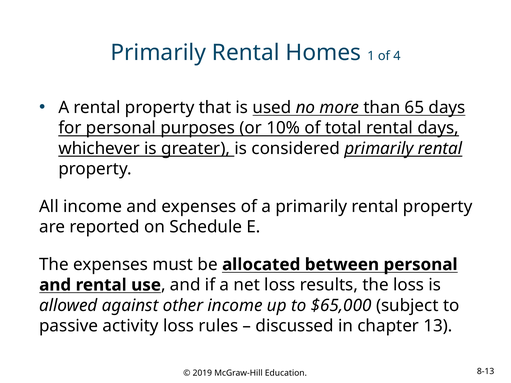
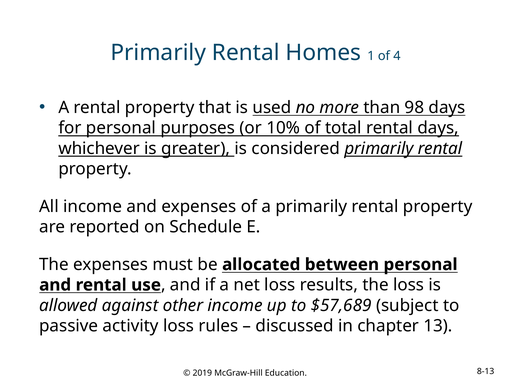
65: 65 -> 98
$65,000: $65,000 -> $57,689
